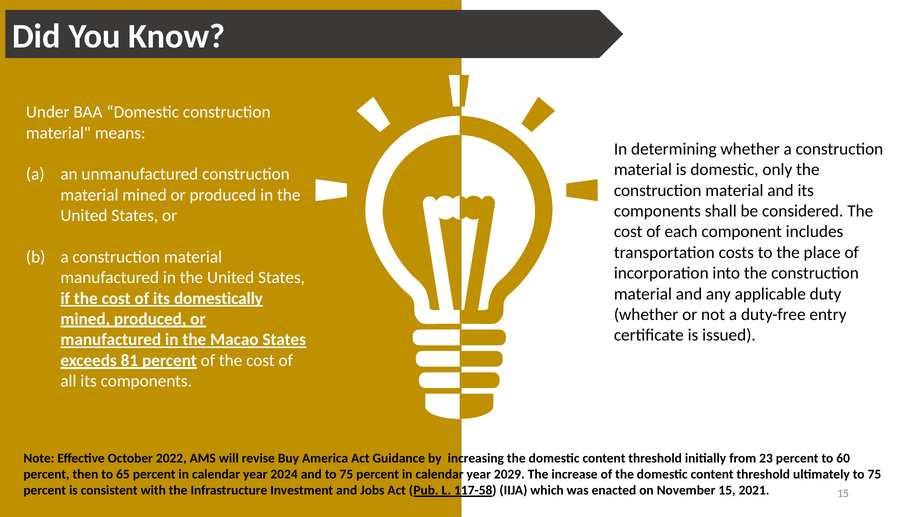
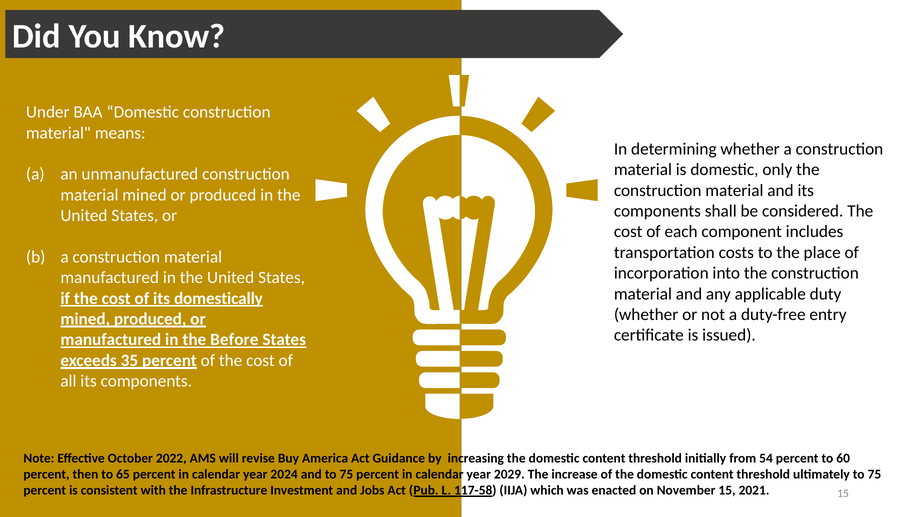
Macao: Macao -> Before
81: 81 -> 35
23: 23 -> 54
